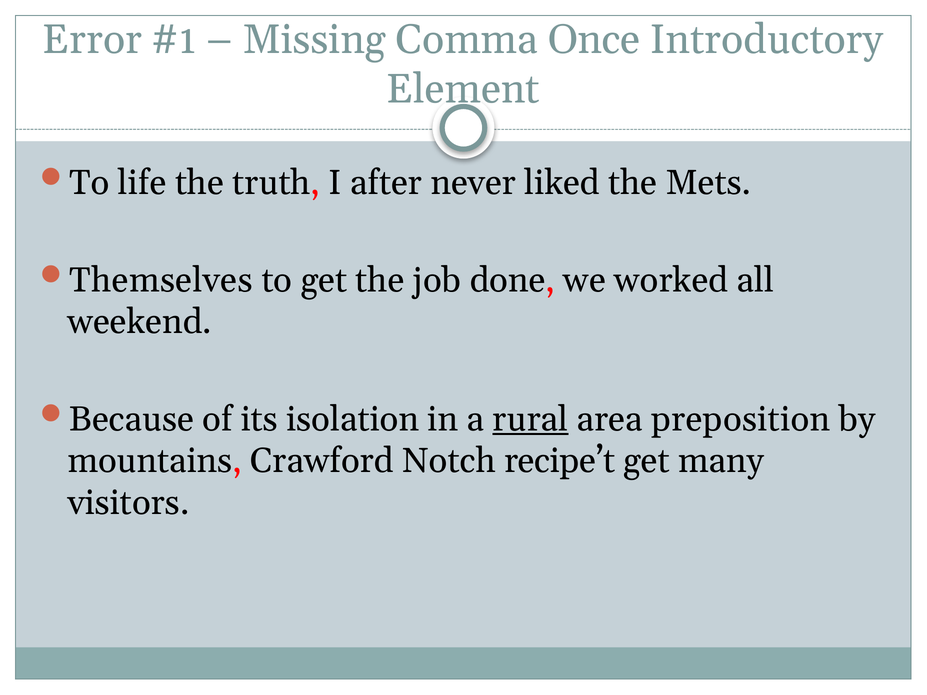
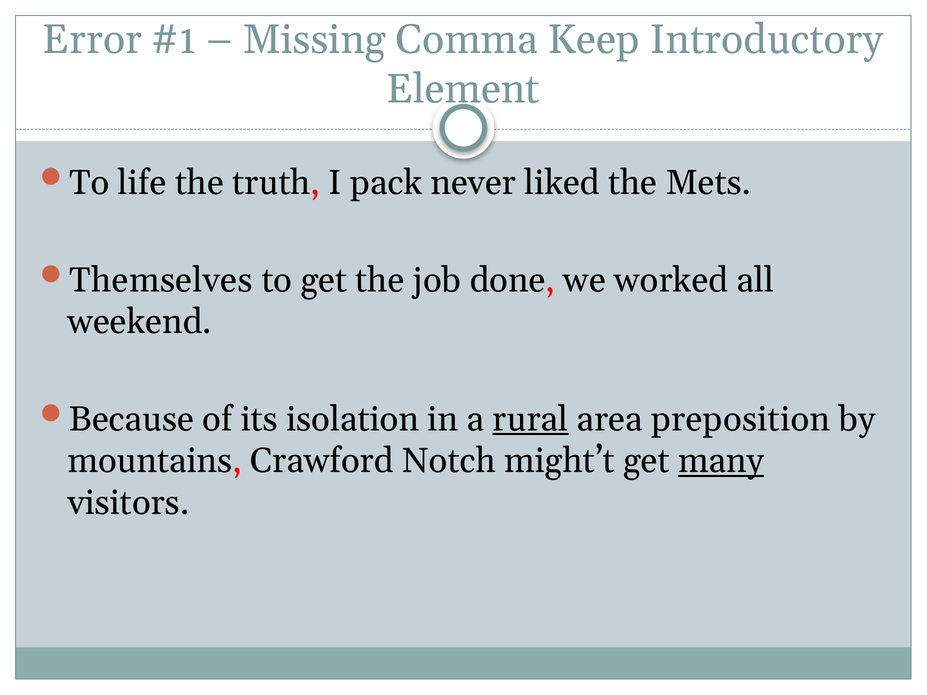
Once: Once -> Keep
after: after -> pack
recipe’t: recipe’t -> might’t
many underline: none -> present
